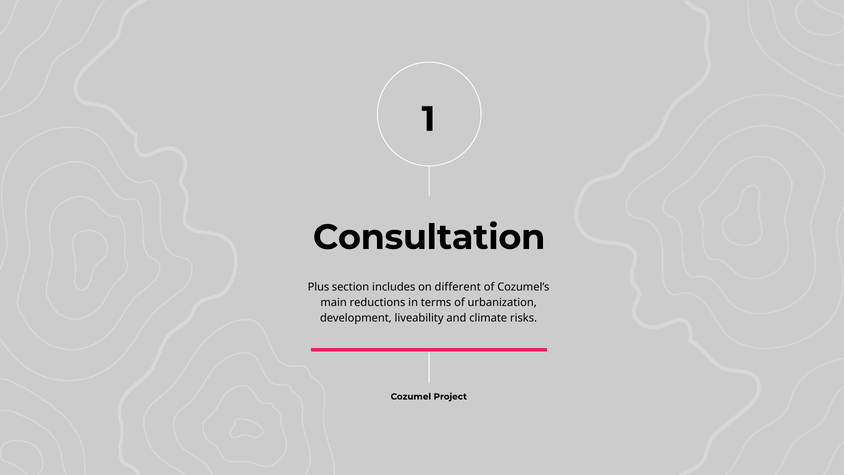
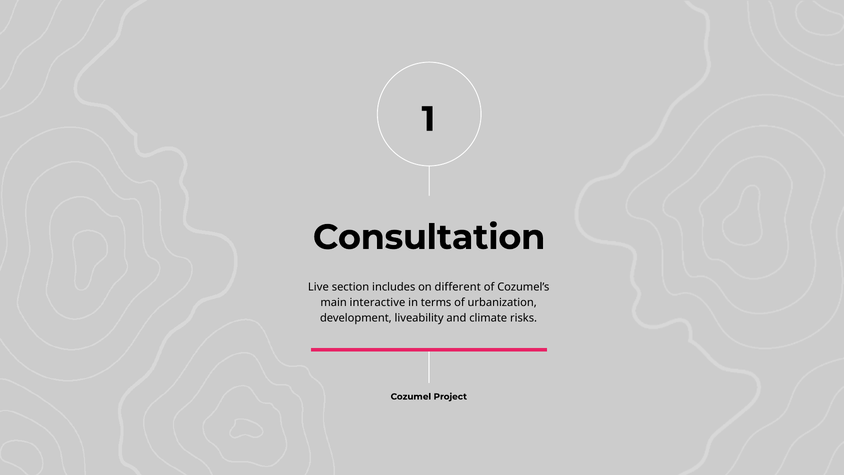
Plus: Plus -> Live
reductions: reductions -> interactive
